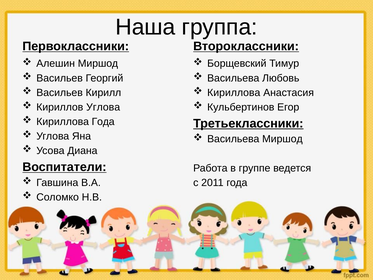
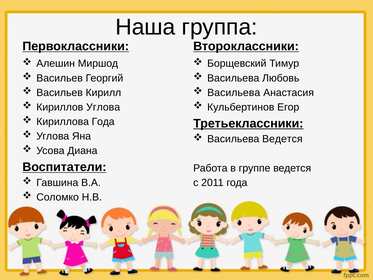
Кириллова at (234, 93): Кириллова -> Васильева
Васильева Миршод: Миршод -> Ведется
